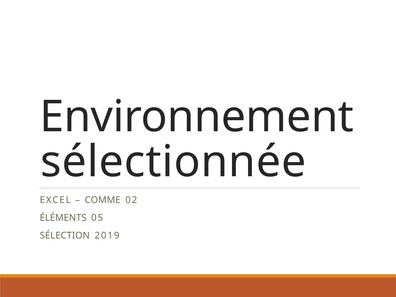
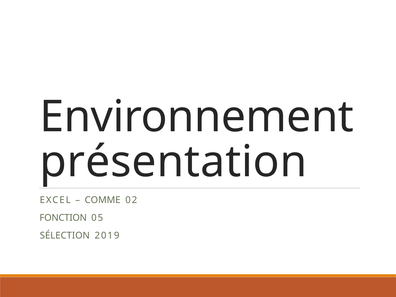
sélectionnée: sélectionnée -> présentation
ÉLÉMENTS: ÉLÉMENTS -> FONCTION
